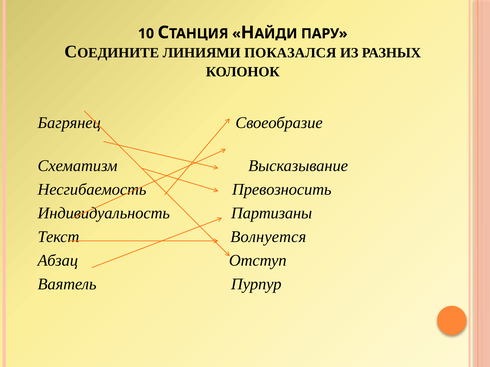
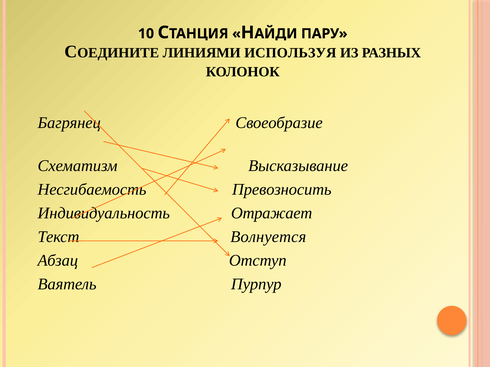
ПОКАЗАЛСЯ: ПОКАЗАЛСЯ -> ИСПОЛЬЗУЯ
Партизаны: Партизаны -> Отражает
